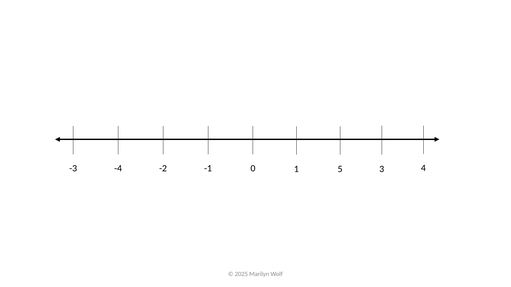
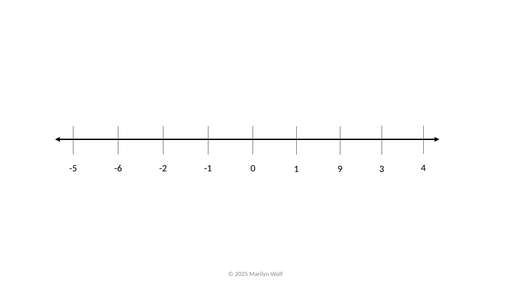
-3: -3 -> -5
-4: -4 -> -6
5: 5 -> 9
